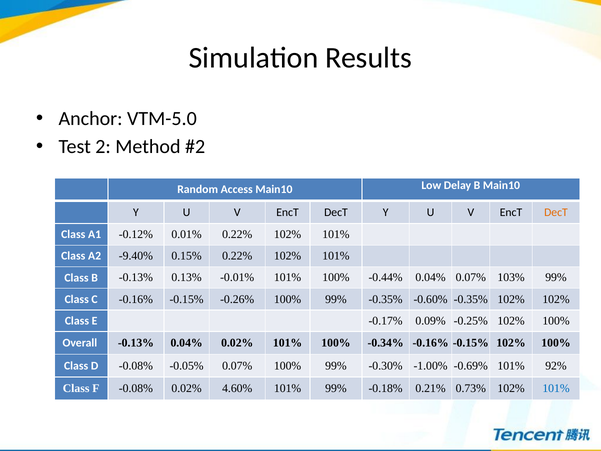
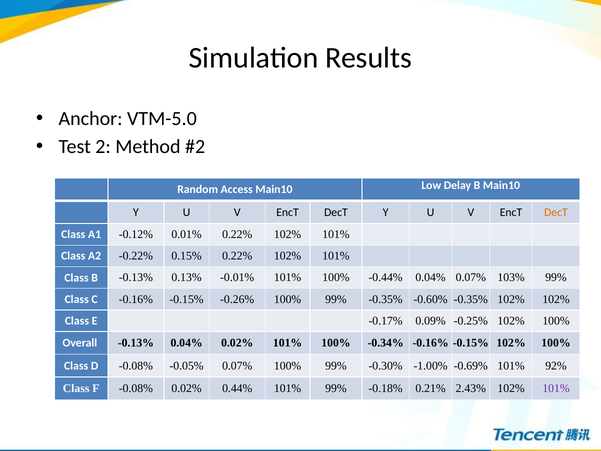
-9.40%: -9.40% -> -0.22%
4.60%: 4.60% -> 0.44%
0.73%: 0.73% -> 2.43%
101% at (556, 388) colour: blue -> purple
